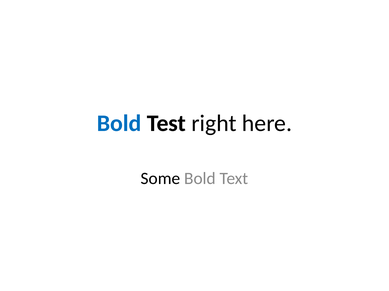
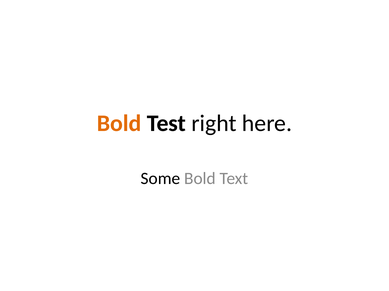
Bold at (119, 124) colour: blue -> orange
